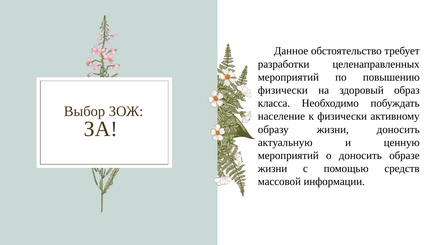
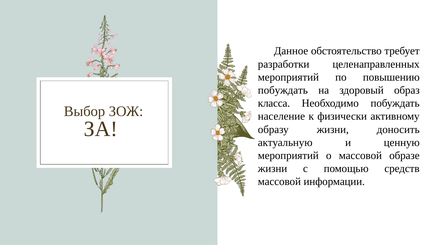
физически at (283, 90): физически -> побуждать
о доносить: доносить -> массовой
